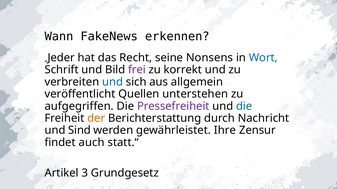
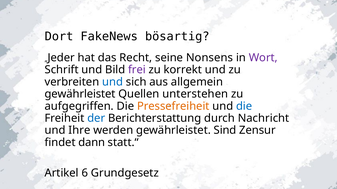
Wann: Wann -> Dort
erkennen: erkennen -> bösartig
Wort colour: blue -> purple
veröffentlicht at (80, 94): veröffentlicht -> gewährleistet
Pressefreiheit colour: purple -> orange
der colour: orange -> blue
Sind: Sind -> Ihre
Ihre: Ihre -> Sind
auch: auch -> dann
3: 3 -> 6
